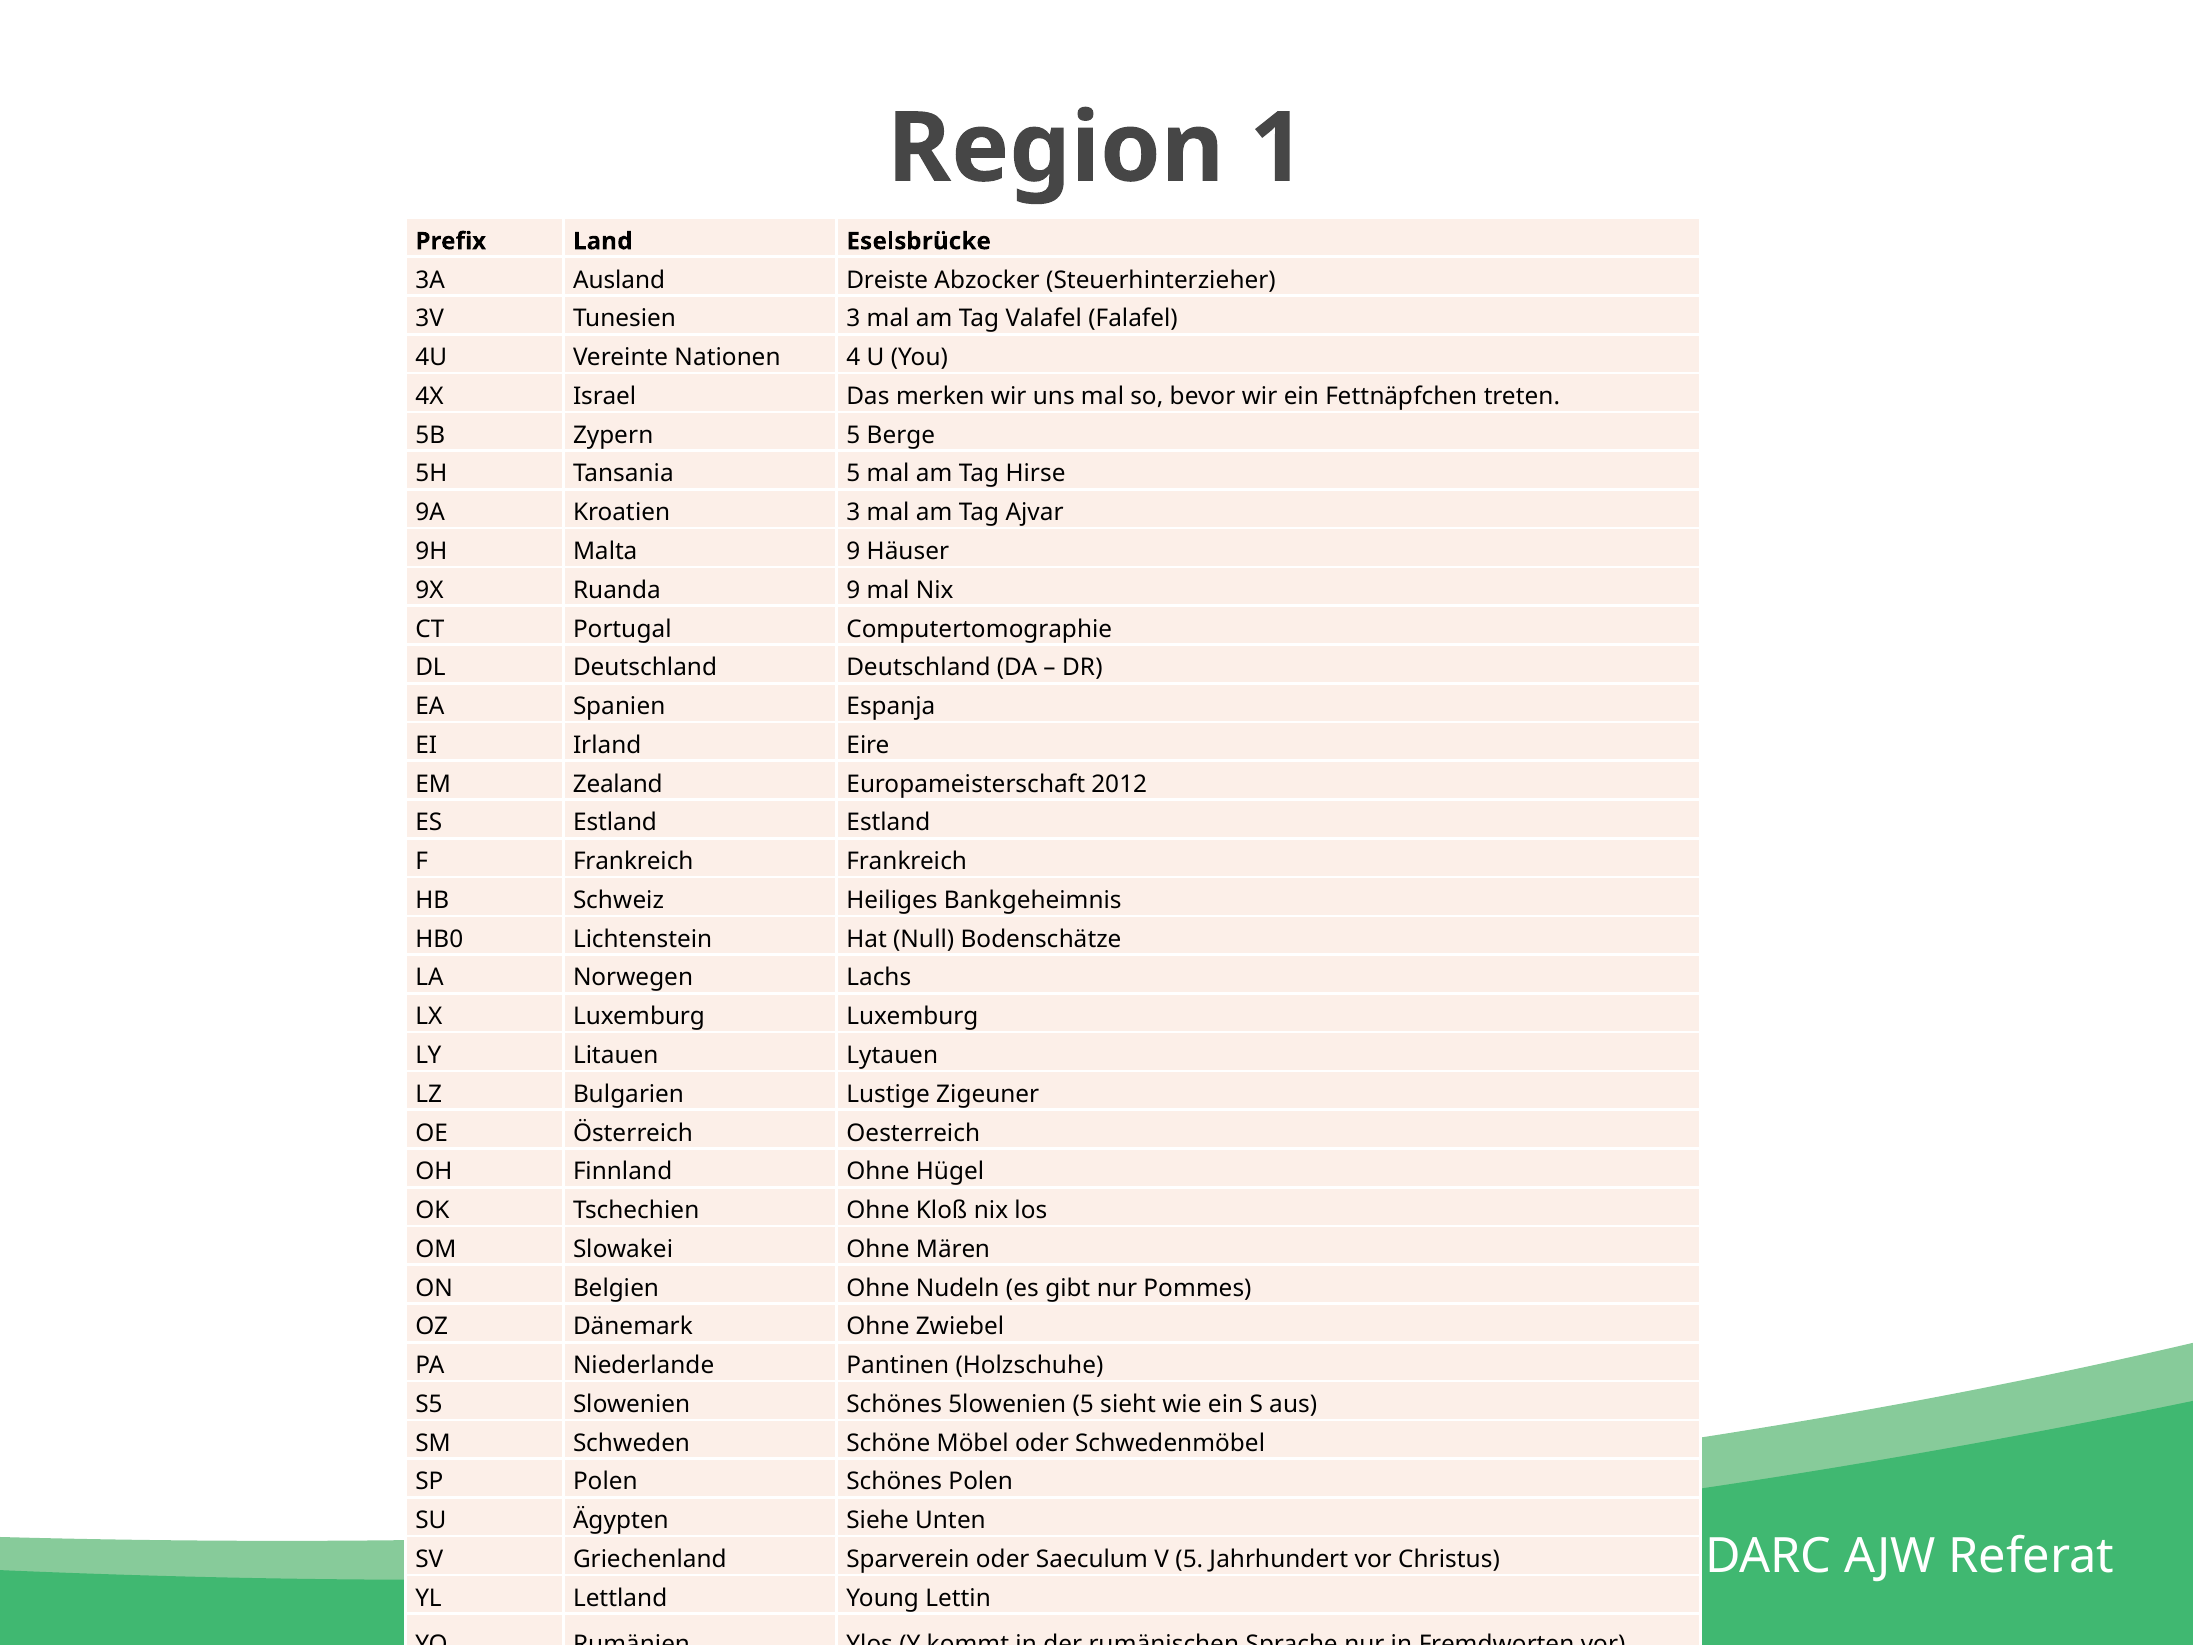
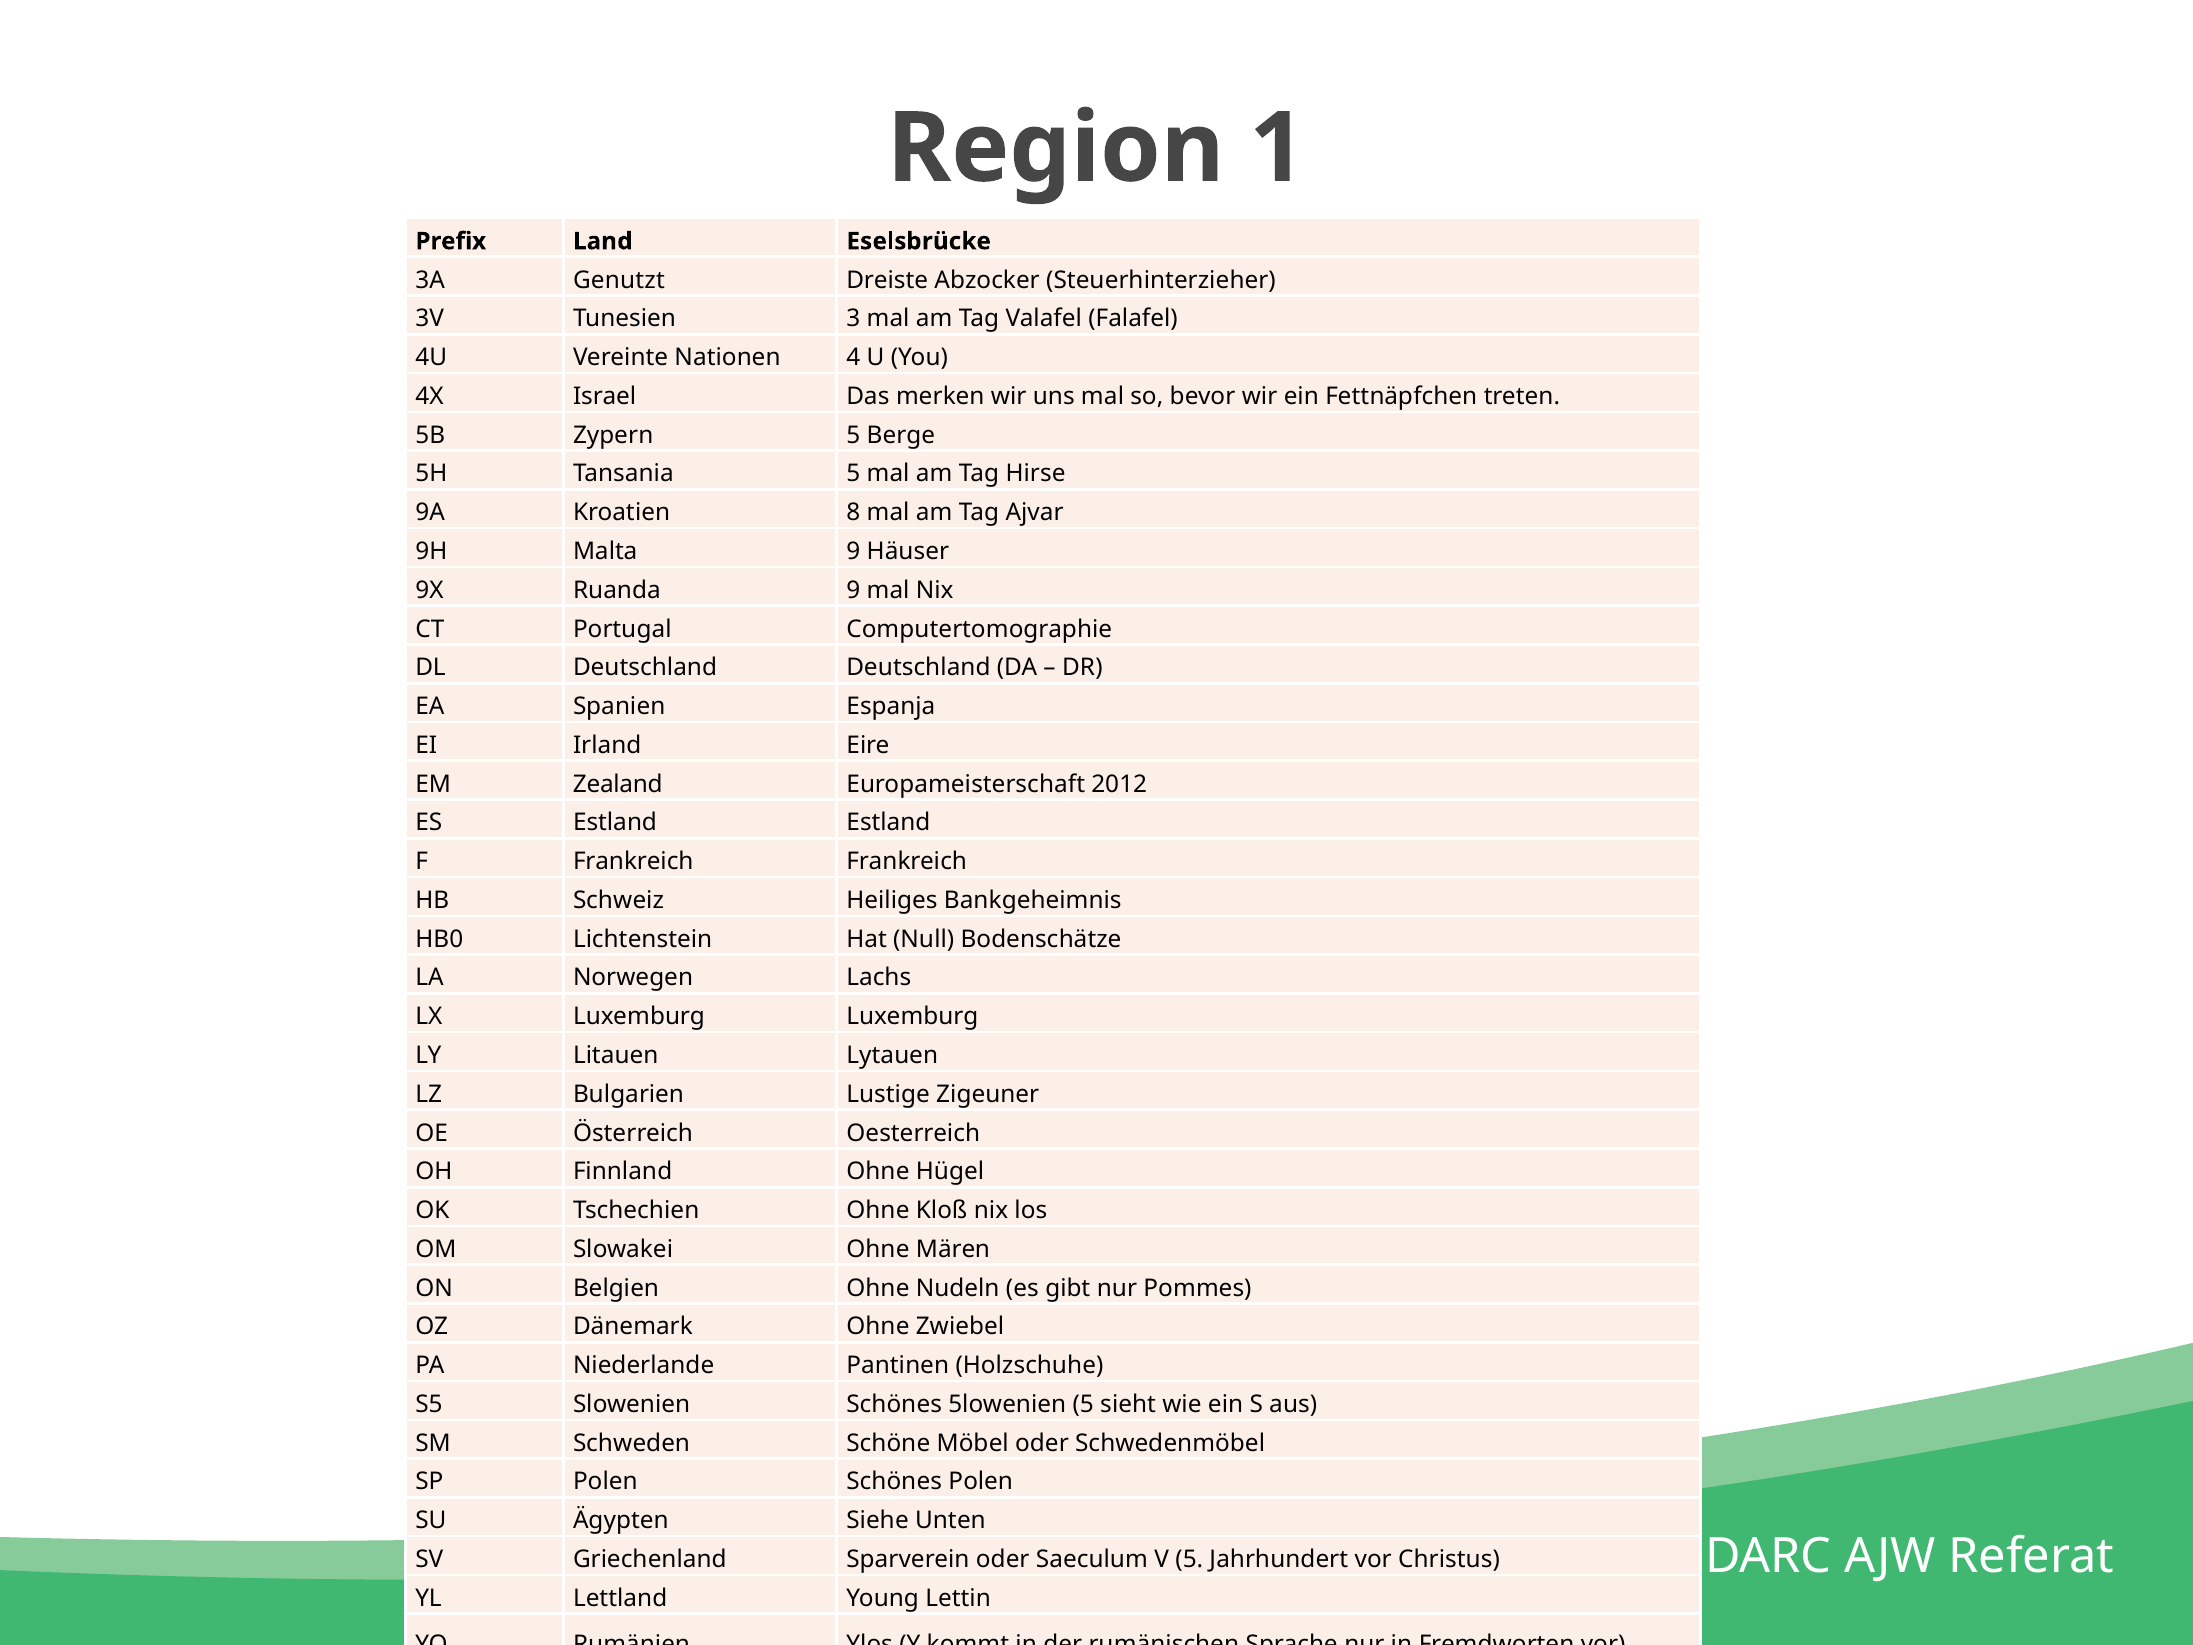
Ausland: Ausland -> Genutzt
Kroatien 3: 3 -> 8
